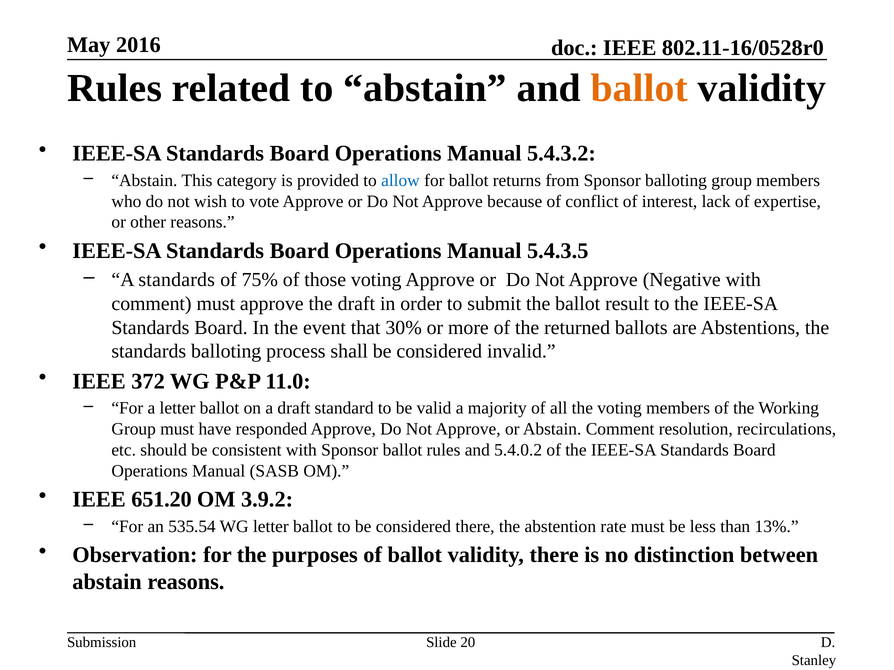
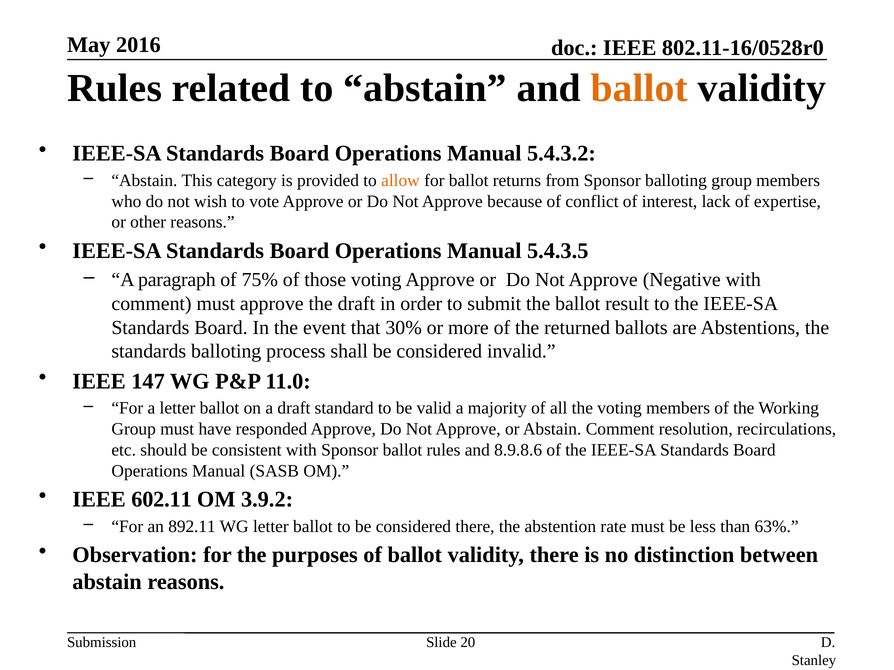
allow colour: blue -> orange
A standards: standards -> paragraph
372: 372 -> 147
5.4.0.2: 5.4.0.2 -> 8.9.8.6
651.20: 651.20 -> 602.11
535.54: 535.54 -> 892.11
13%: 13% -> 63%
